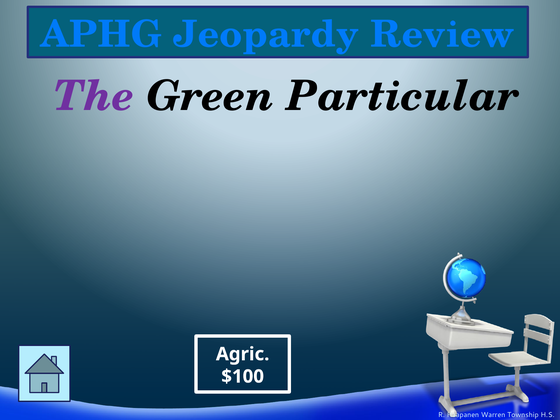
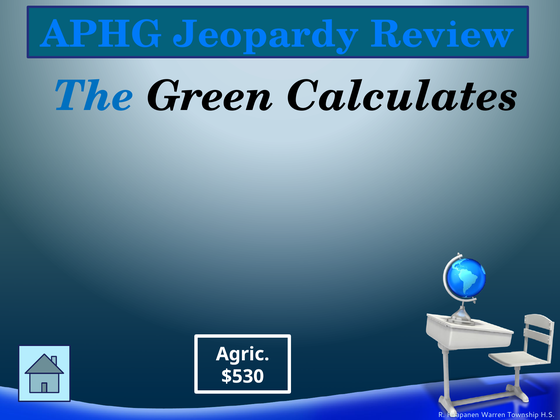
The colour: purple -> blue
Particular: Particular -> Calculates
$100: $100 -> $530
